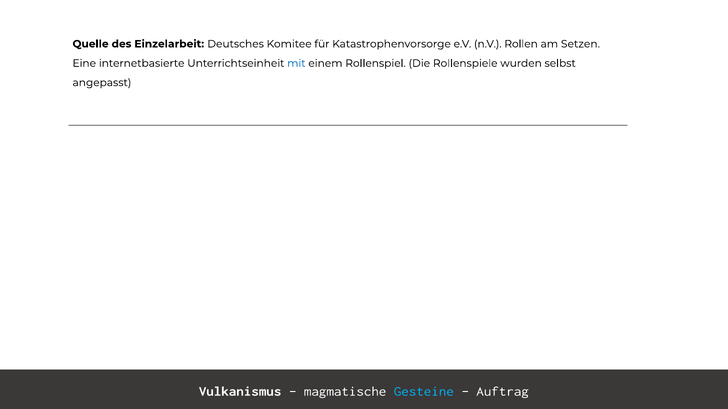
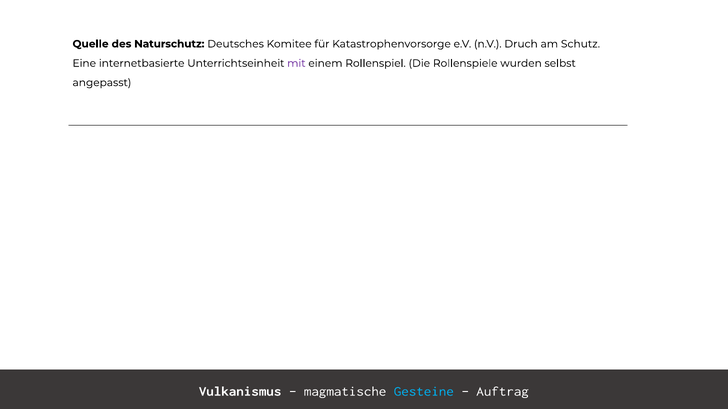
Einzelarbeit: Einzelarbeit -> Naturschutz
Rollen: Rollen -> Druch
Setzen: Setzen -> Schutz
mit colour: blue -> purple
